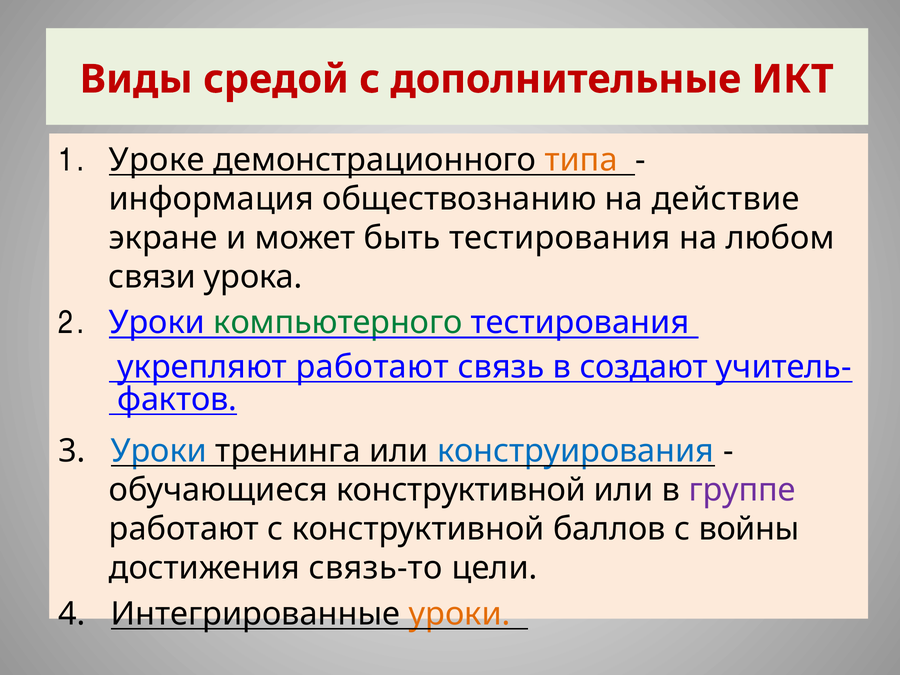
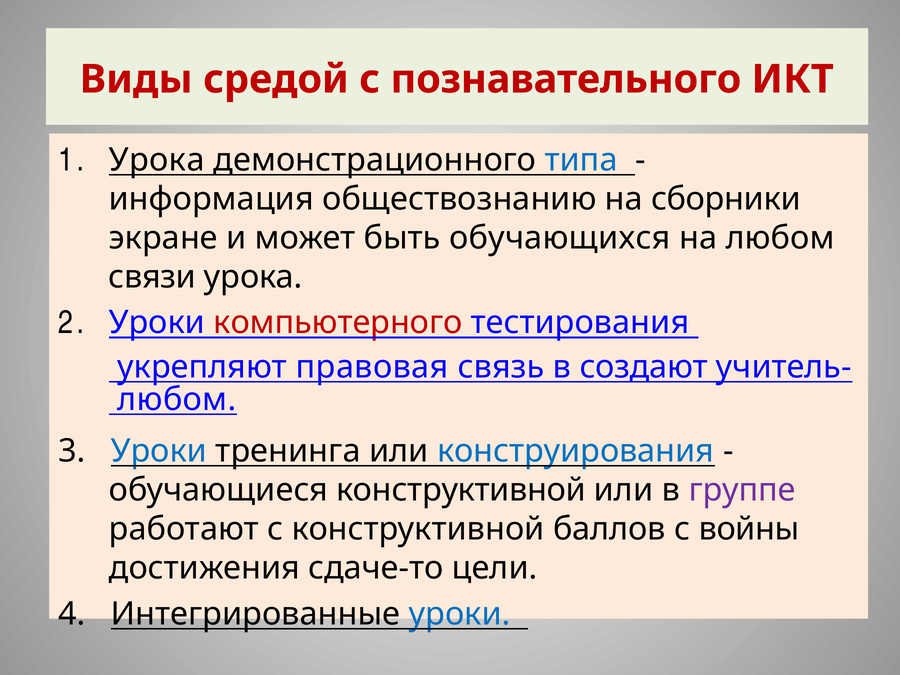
дополнительные: дополнительные -> познавательного
Уроке at (157, 160): Уроке -> Урока
типа colour: orange -> blue
действие: действие -> сборники
быть тестирования: тестирования -> обучающихся
компьютерного colour: green -> red
укрепляют работают: работают -> правовая
фактов at (177, 400): фактов -> любом
связь-то: связь-то -> сдаче-то
уроки at (460, 614) colour: orange -> blue
